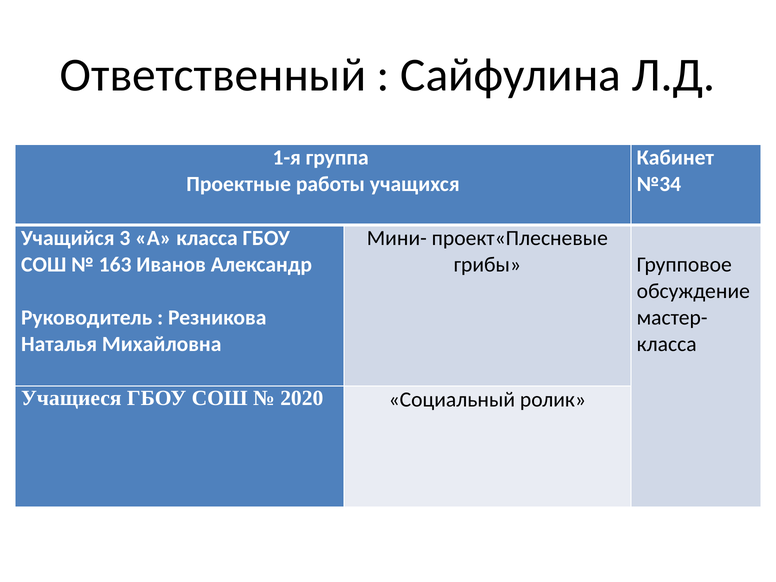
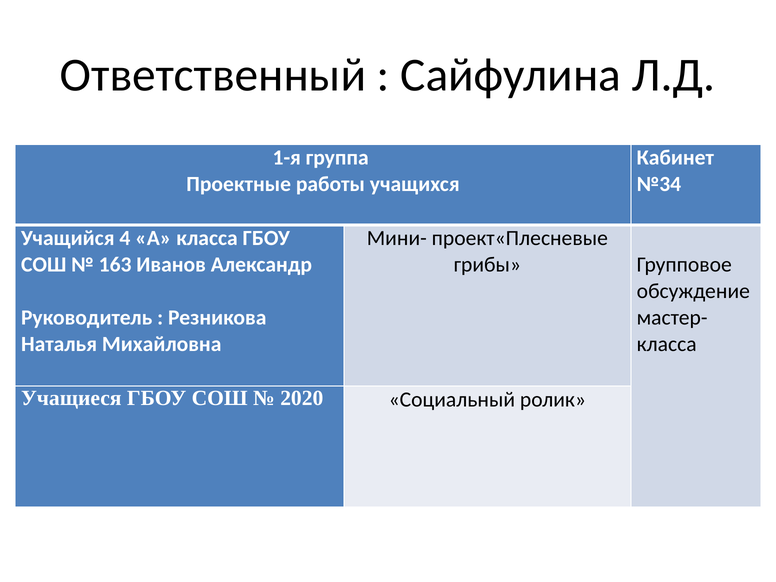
3: 3 -> 4
